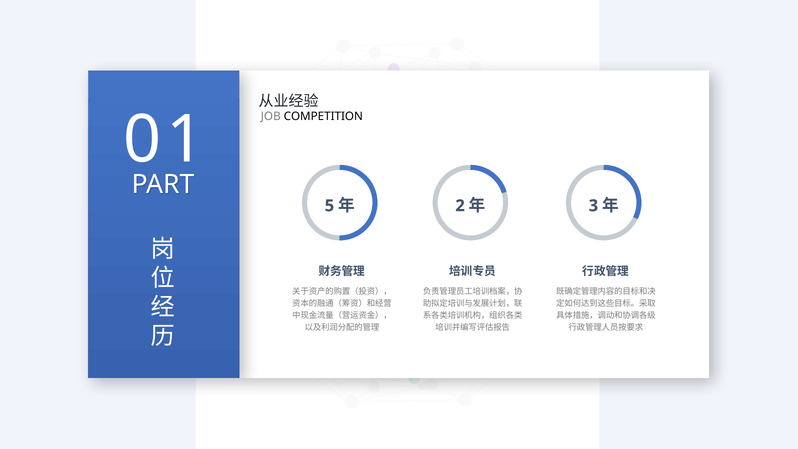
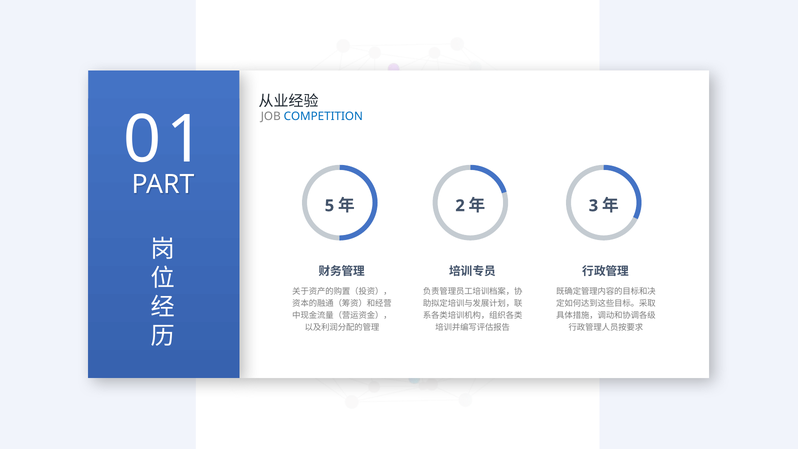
COMPETITION colour: black -> blue
